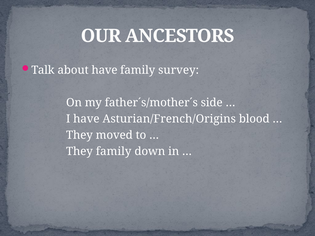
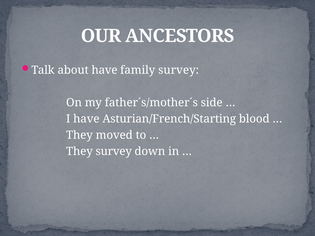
Asturian/French/Origins: Asturian/French/Origins -> Asturian/French/Starting
They family: family -> survey
